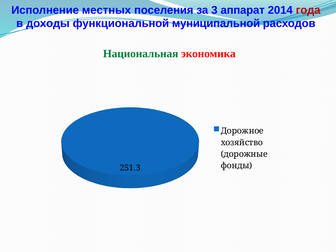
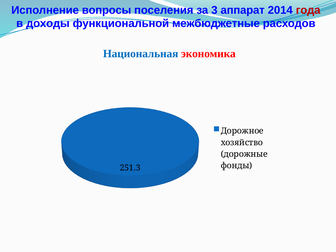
местных: местных -> вопросы
муниципальной: муниципальной -> межбюджетные
Национальная colour: green -> blue
